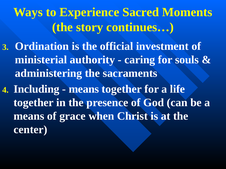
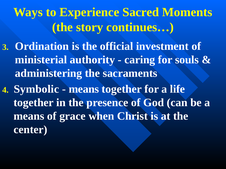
Including: Including -> Symbolic
